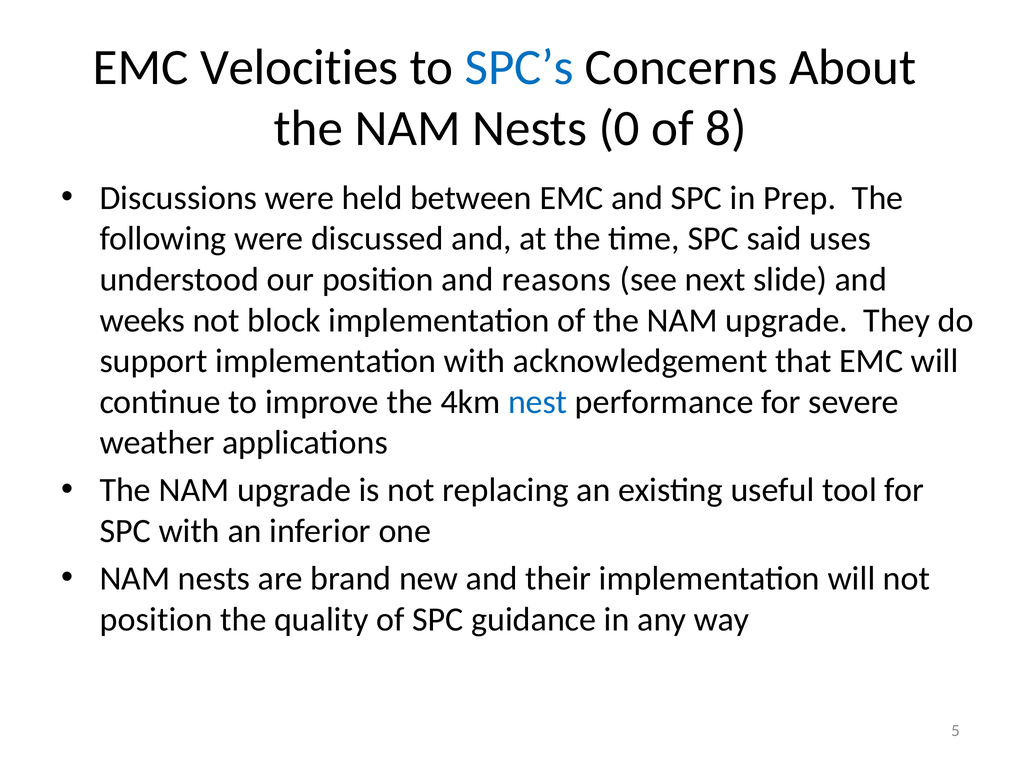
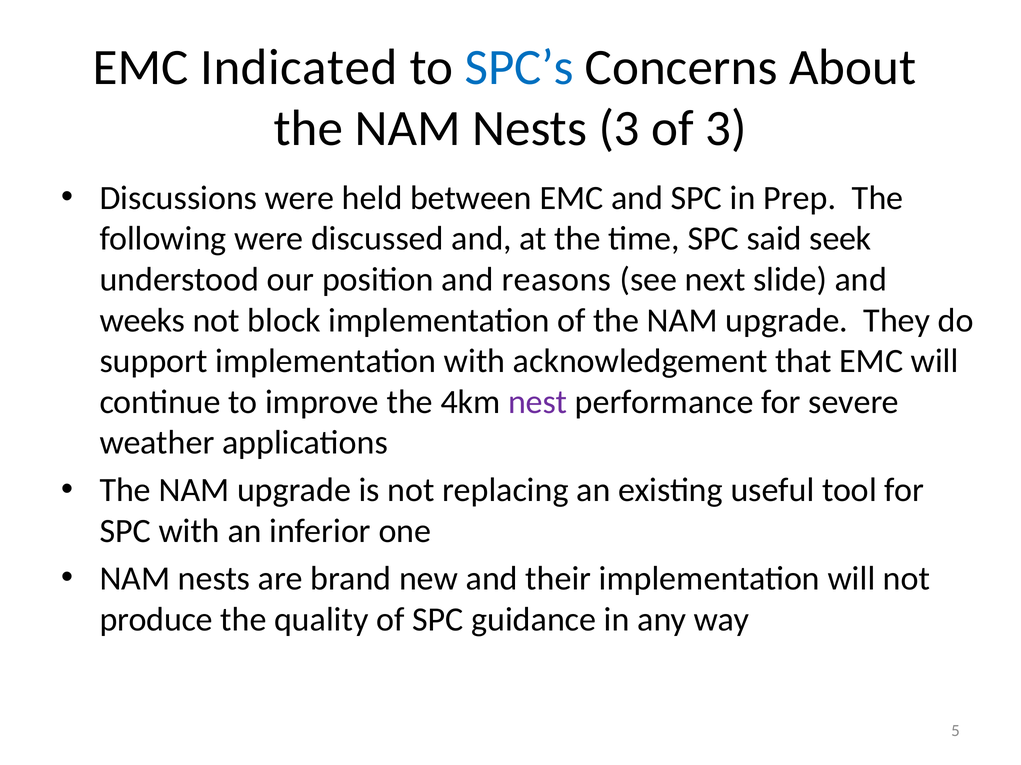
Velocities: Velocities -> Indicated
Nests 0: 0 -> 3
of 8: 8 -> 3
uses: uses -> seek
nest colour: blue -> purple
position at (156, 620): position -> produce
